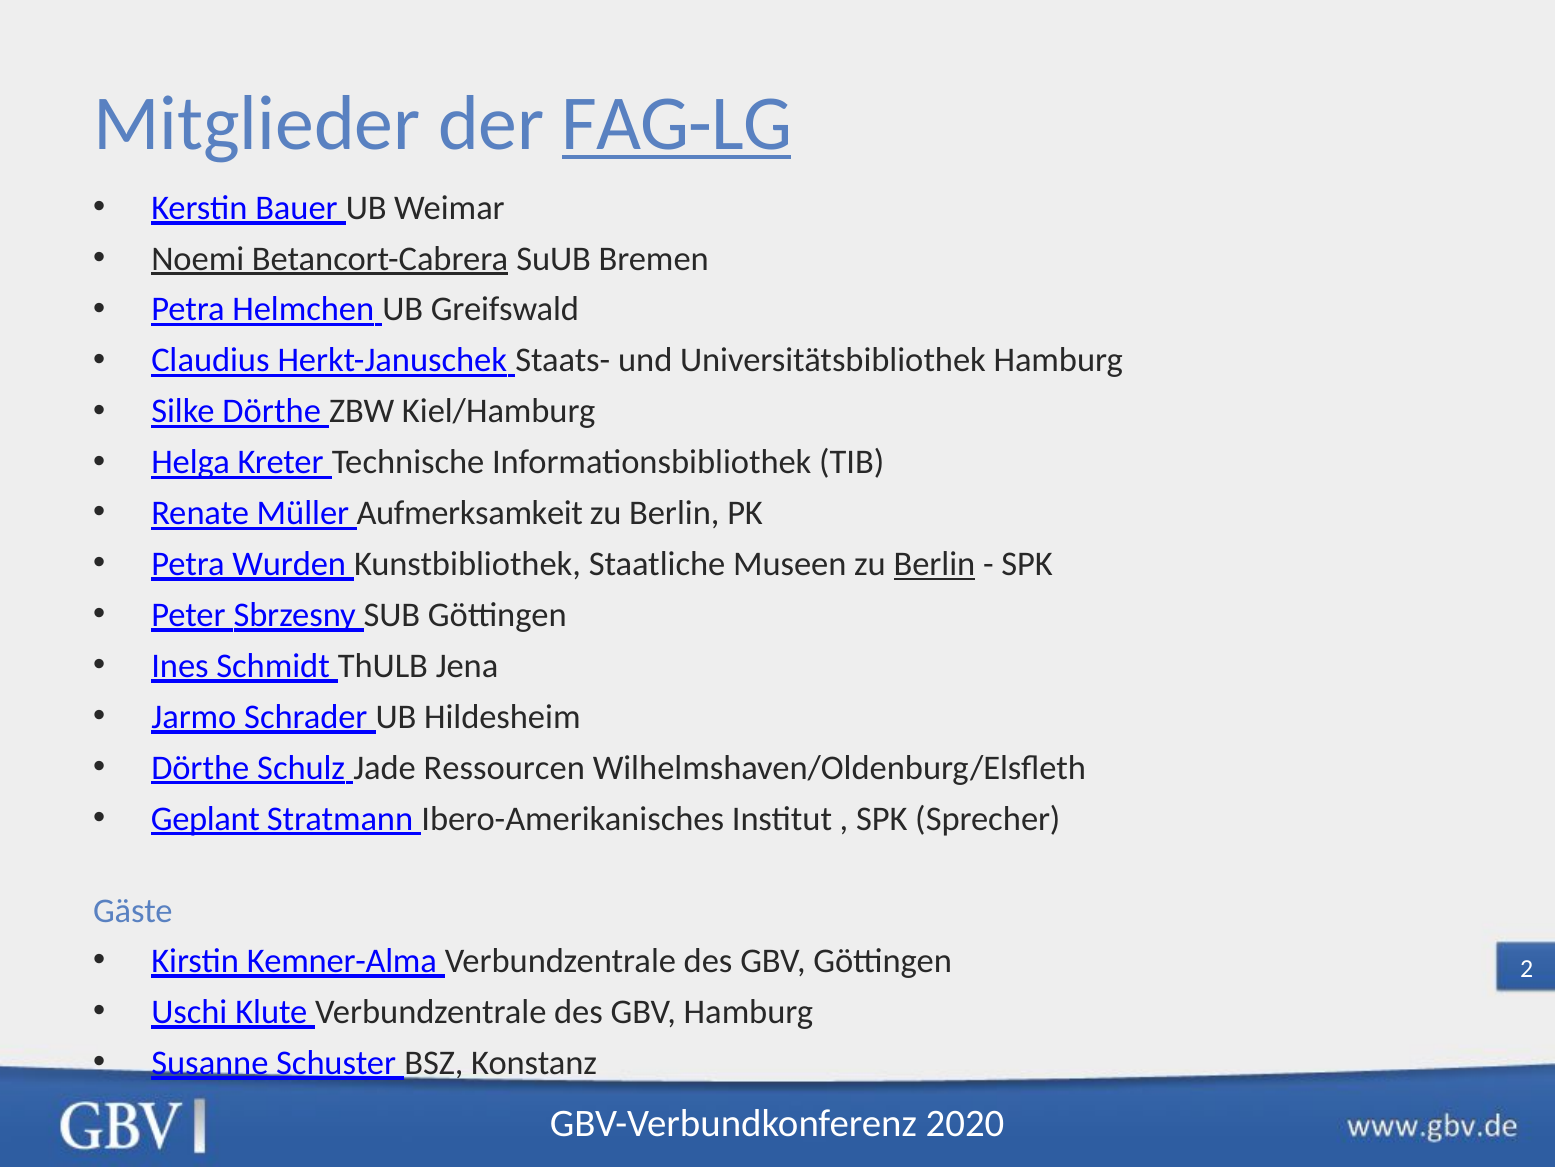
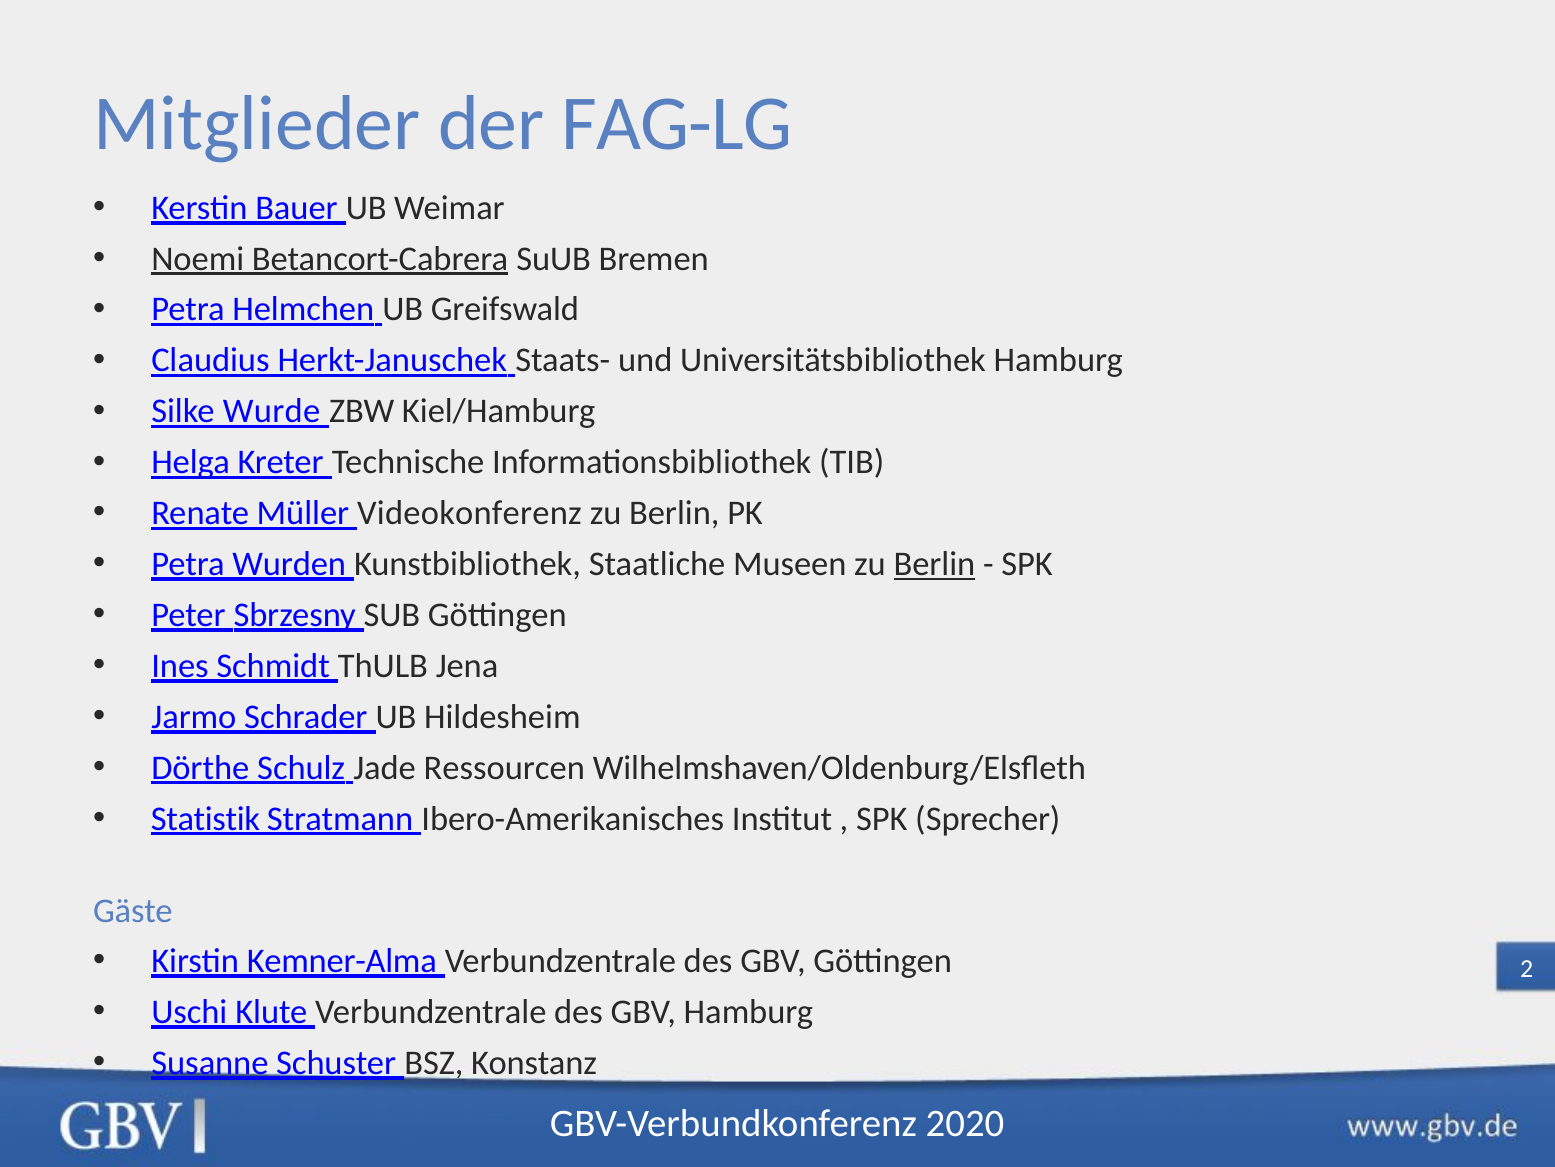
FAG-LG underline: present -> none
Silke Dörthe: Dörthe -> Wurde
Aufmerksamkeit: Aufmerksamkeit -> Videokonferenz
Geplant: Geplant -> Statistik
